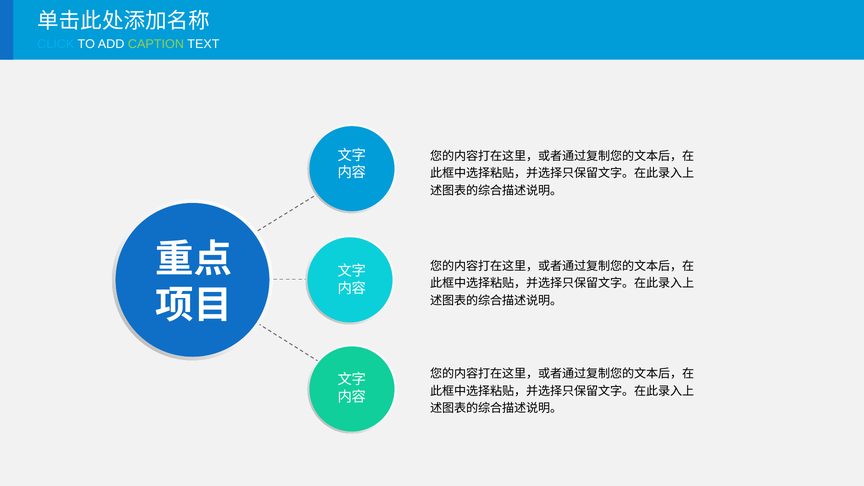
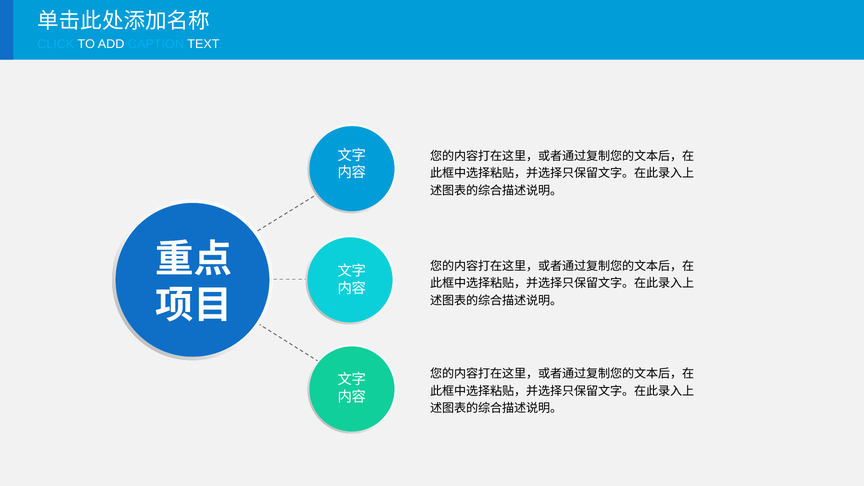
CAPTION colour: light green -> light blue
